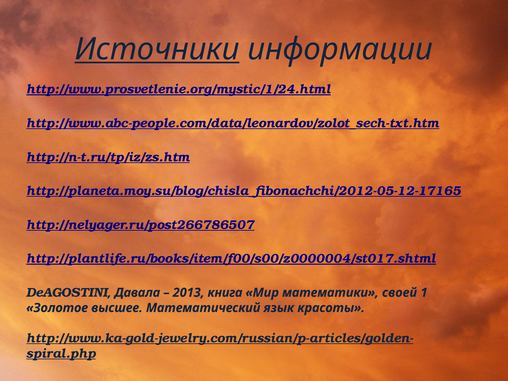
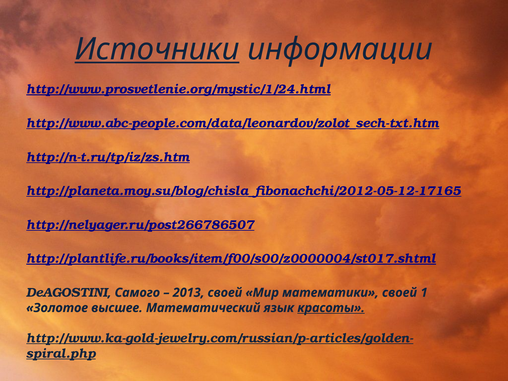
Давала: Давала -> Самого
2013 книга: книга -> своей
красоты underline: none -> present
